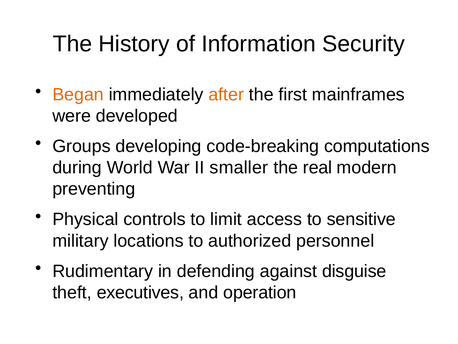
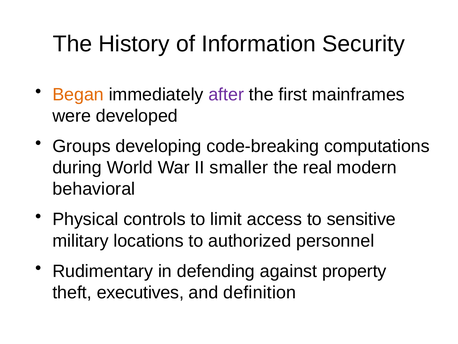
after colour: orange -> purple
preventing: preventing -> behavioral
disguise: disguise -> property
operation: operation -> definition
